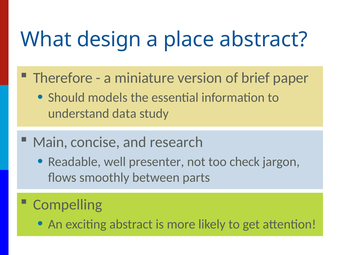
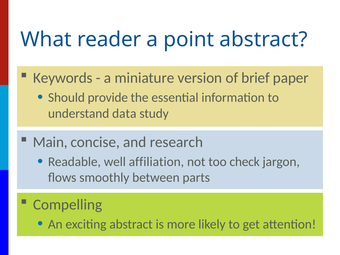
design: design -> reader
place: place -> point
Therefore: Therefore -> Keywords
models: models -> provide
presenter: presenter -> affiliation
